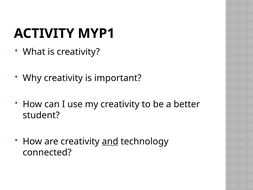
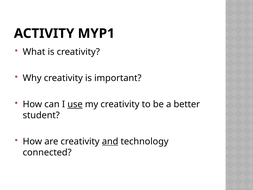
use underline: none -> present
